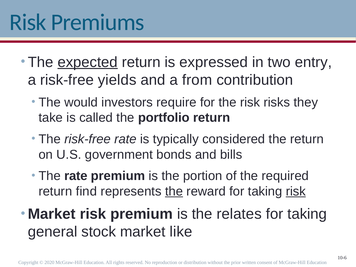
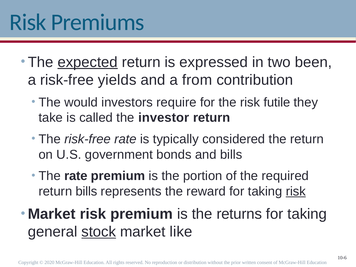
entry: entry -> been
risks: risks -> futile
portfolio: portfolio -> investor
return find: find -> bills
the at (174, 191) underline: present -> none
relates: relates -> returns
stock underline: none -> present
